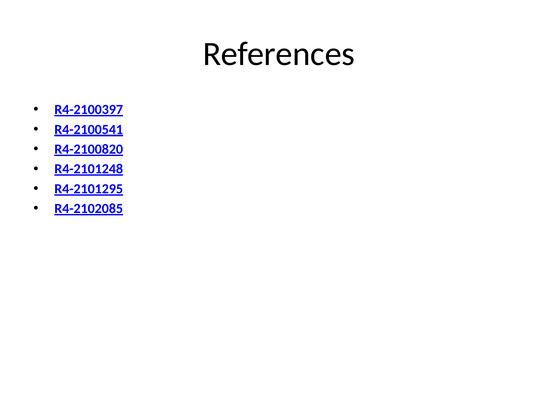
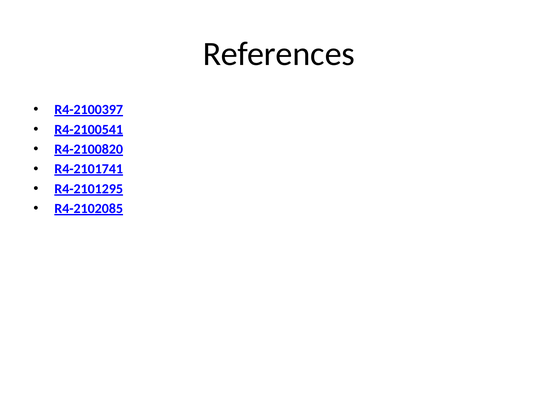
R4-2101248: R4-2101248 -> R4-2101741
